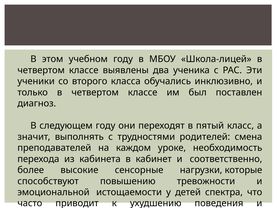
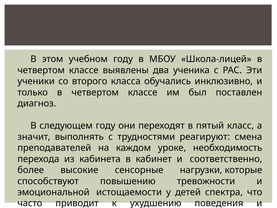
родителей: родителей -> реагируют
